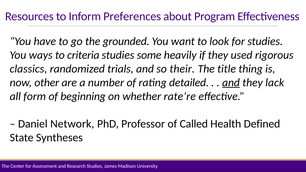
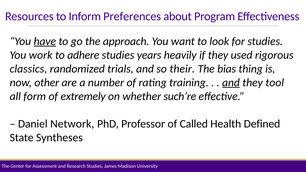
have underline: none -> present
grounded: grounded -> approach
ways: ways -> work
criteria: criteria -> adhere
some: some -> years
title: title -> bias
detailed: detailed -> training
lack: lack -> tool
beginning: beginning -> extremely
rate’re: rate’re -> such’re
